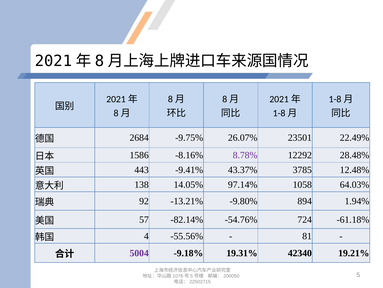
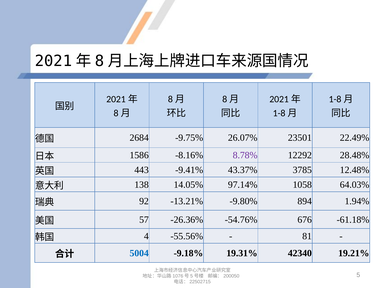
-82.14%: -82.14% -> -26.36%
724: 724 -> 676
5004 colour: purple -> blue
